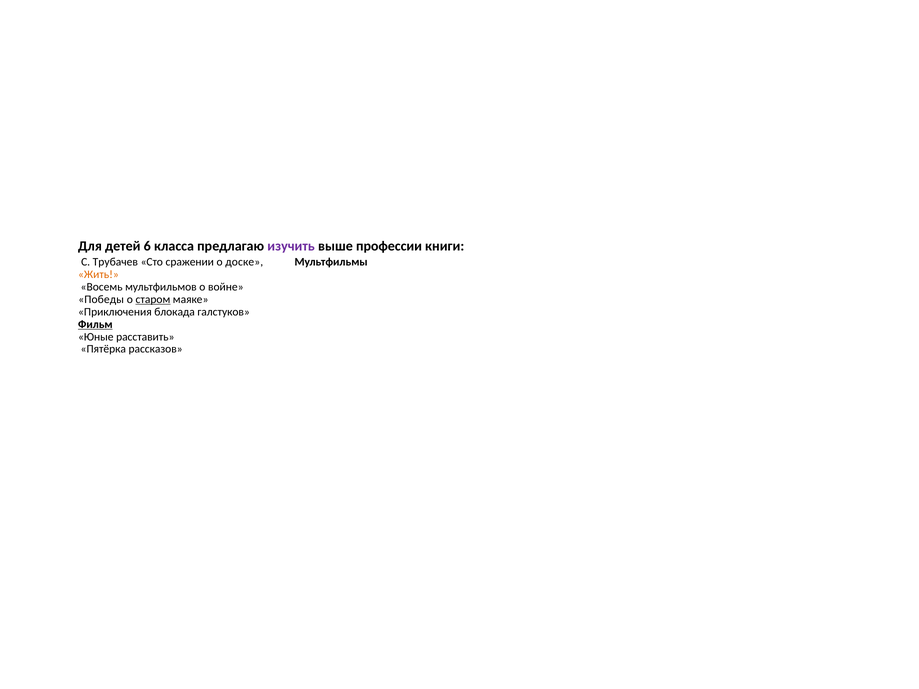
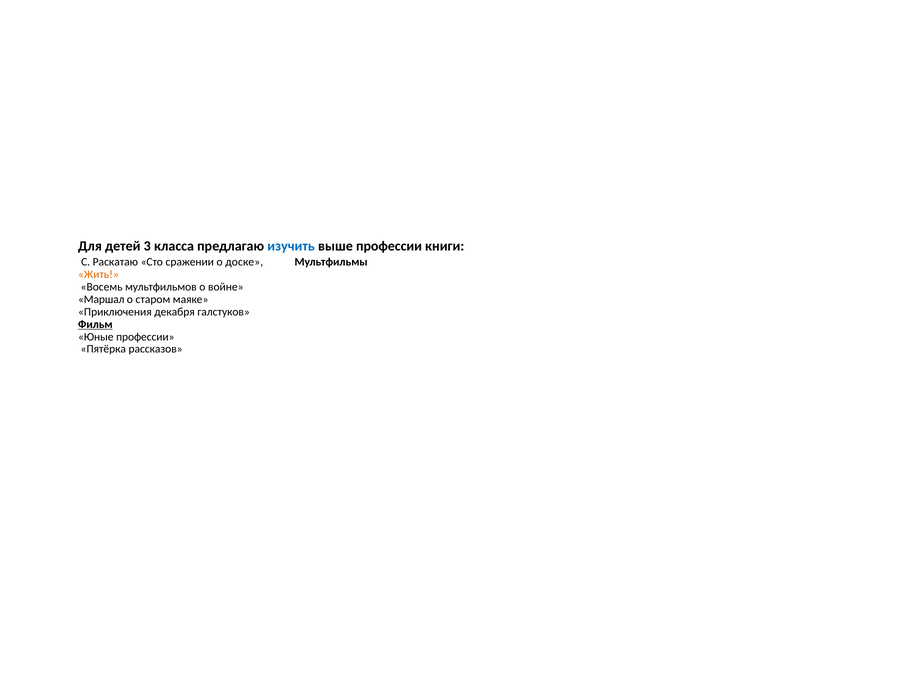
6: 6 -> 3
изучить colour: purple -> blue
Трубачев: Трубачев -> Раскатаю
Победы: Победы -> Маршал
старом underline: present -> none
блокада: блокада -> декабря
Юные расставить: расставить -> профессии
